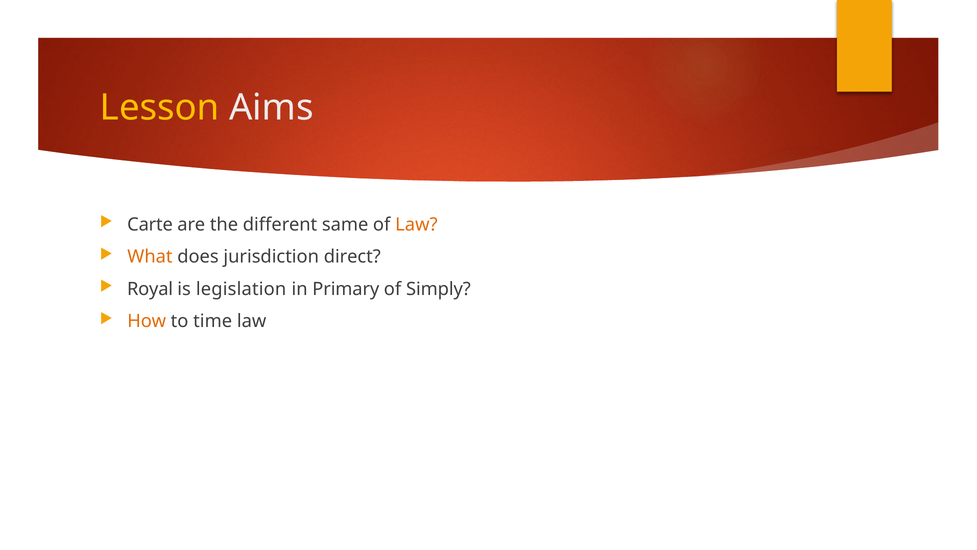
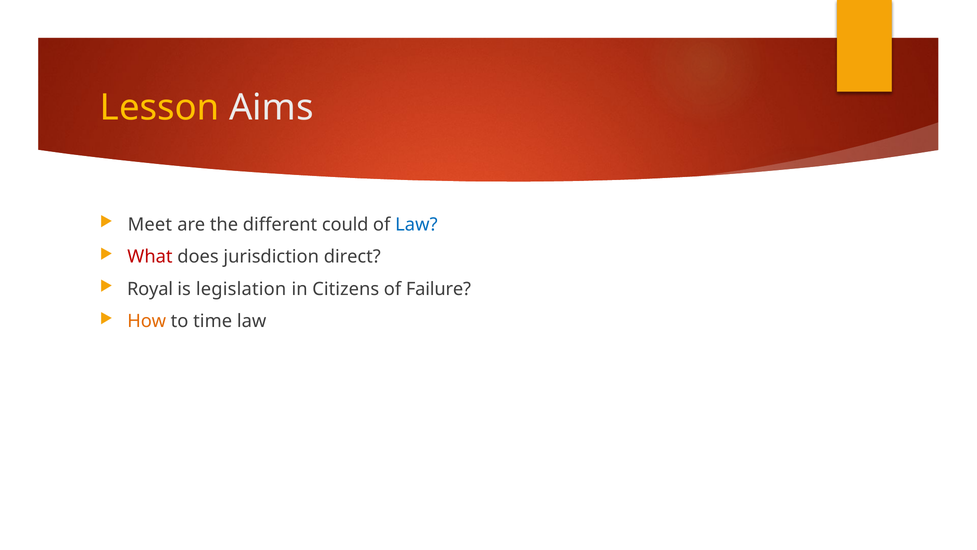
Carte: Carte -> Meet
same: same -> could
Law at (416, 225) colour: orange -> blue
What colour: orange -> red
Primary: Primary -> Citizens
Simply: Simply -> Failure
